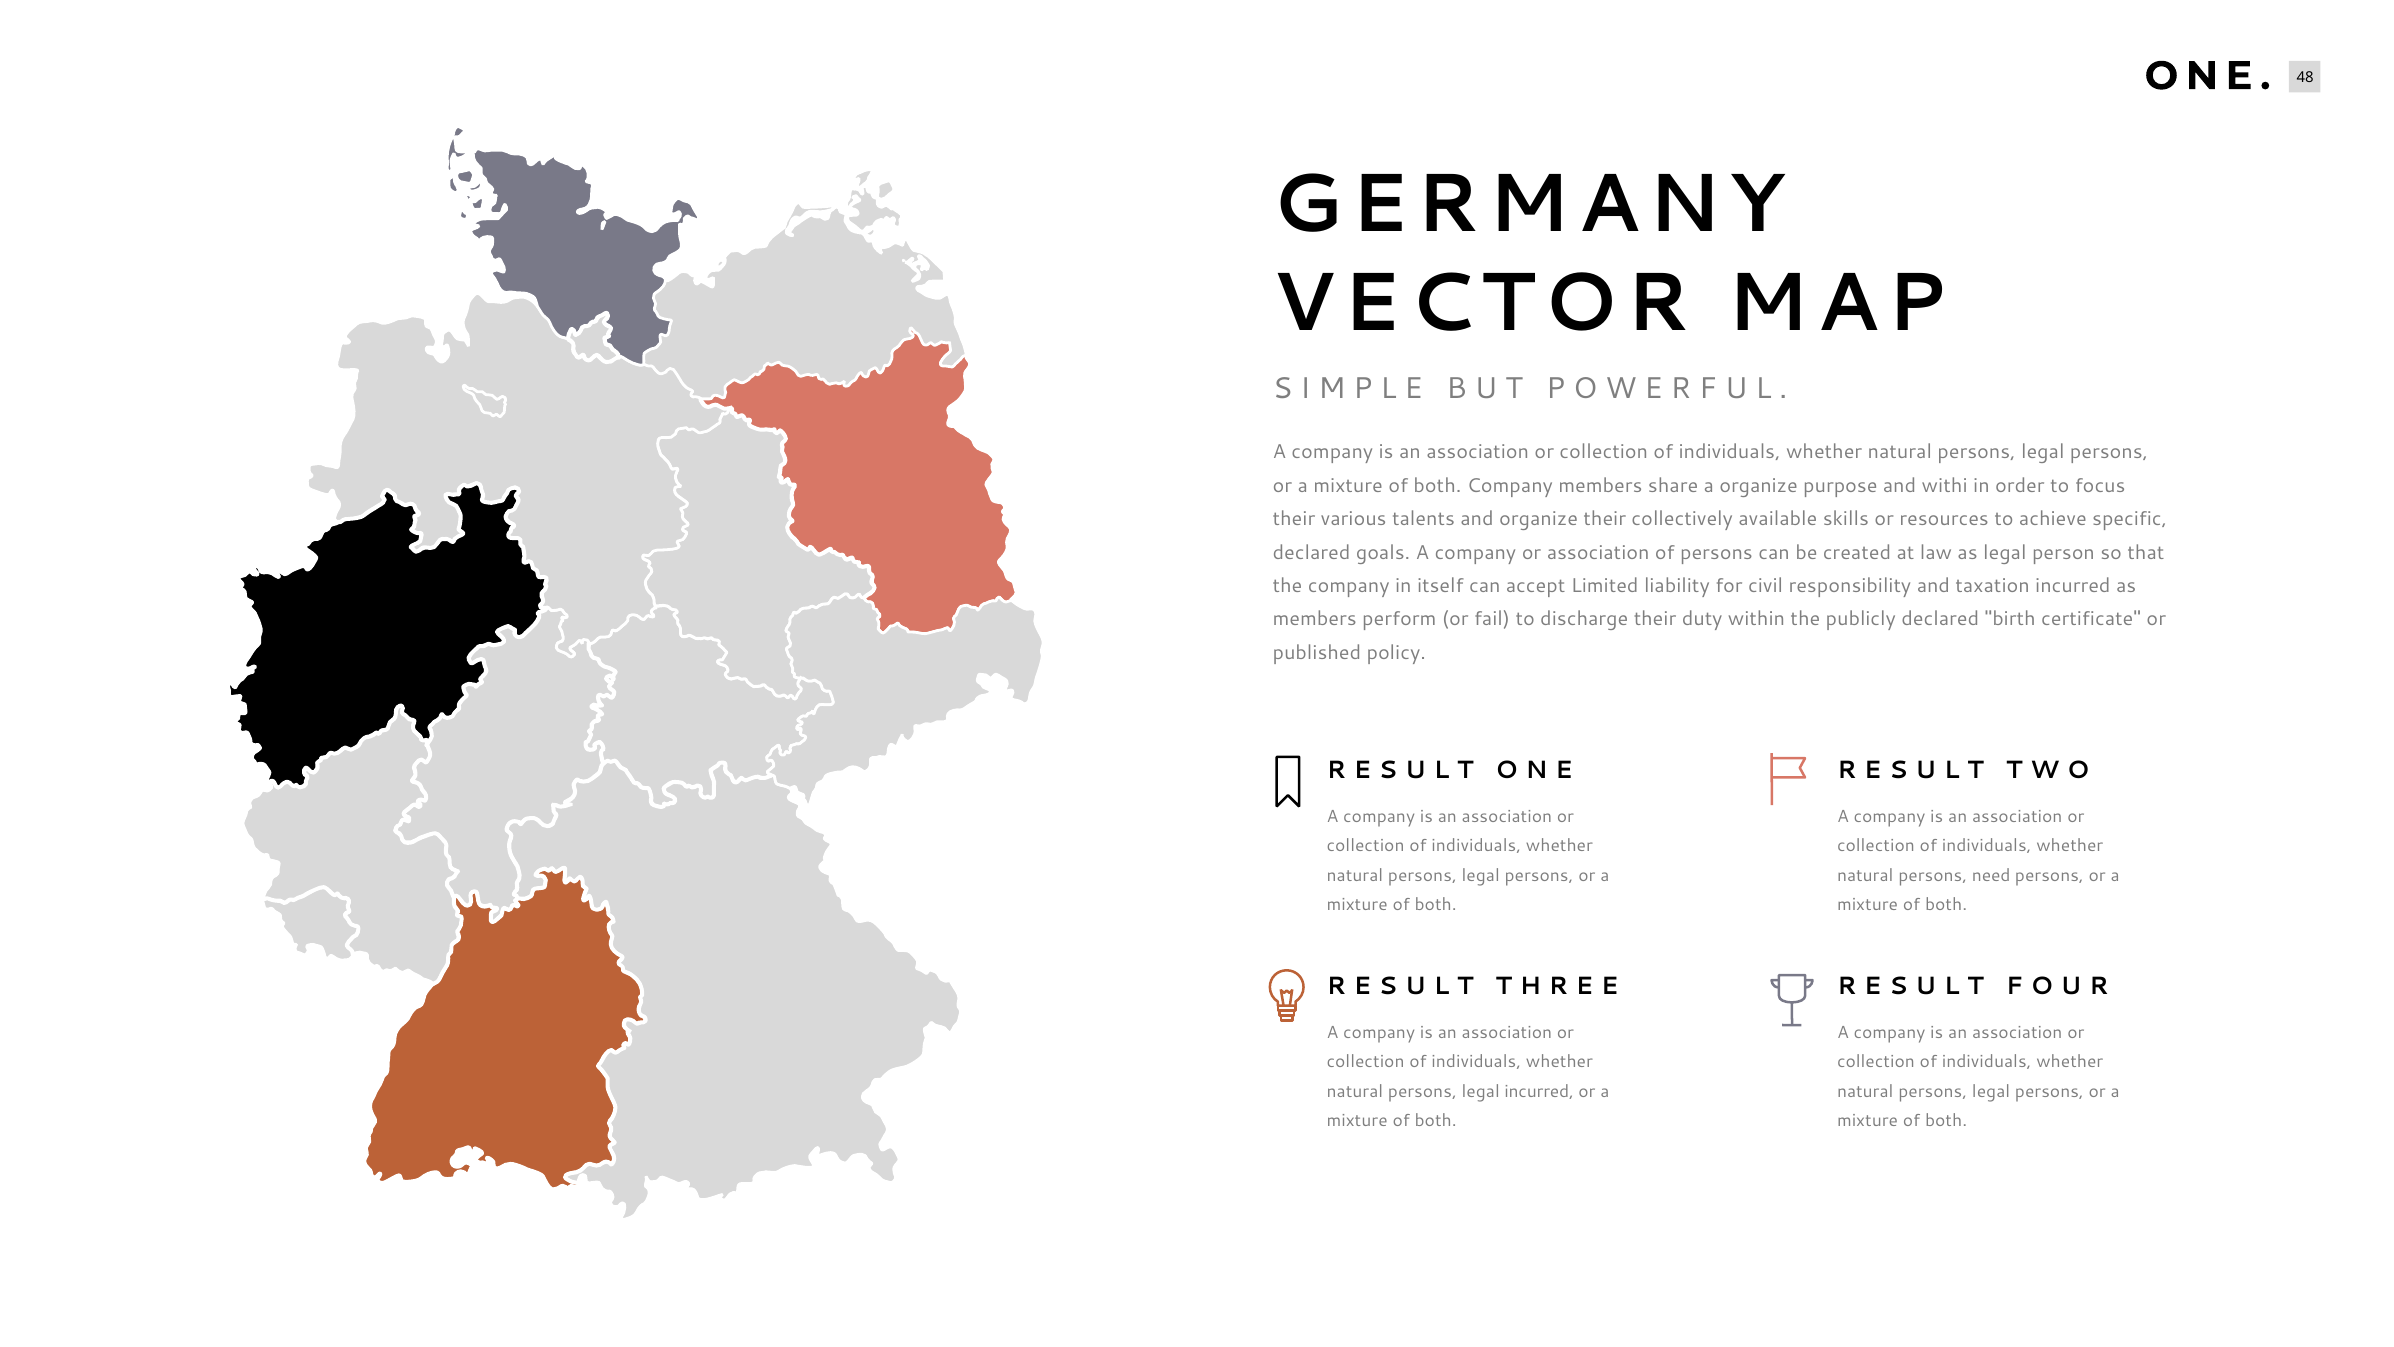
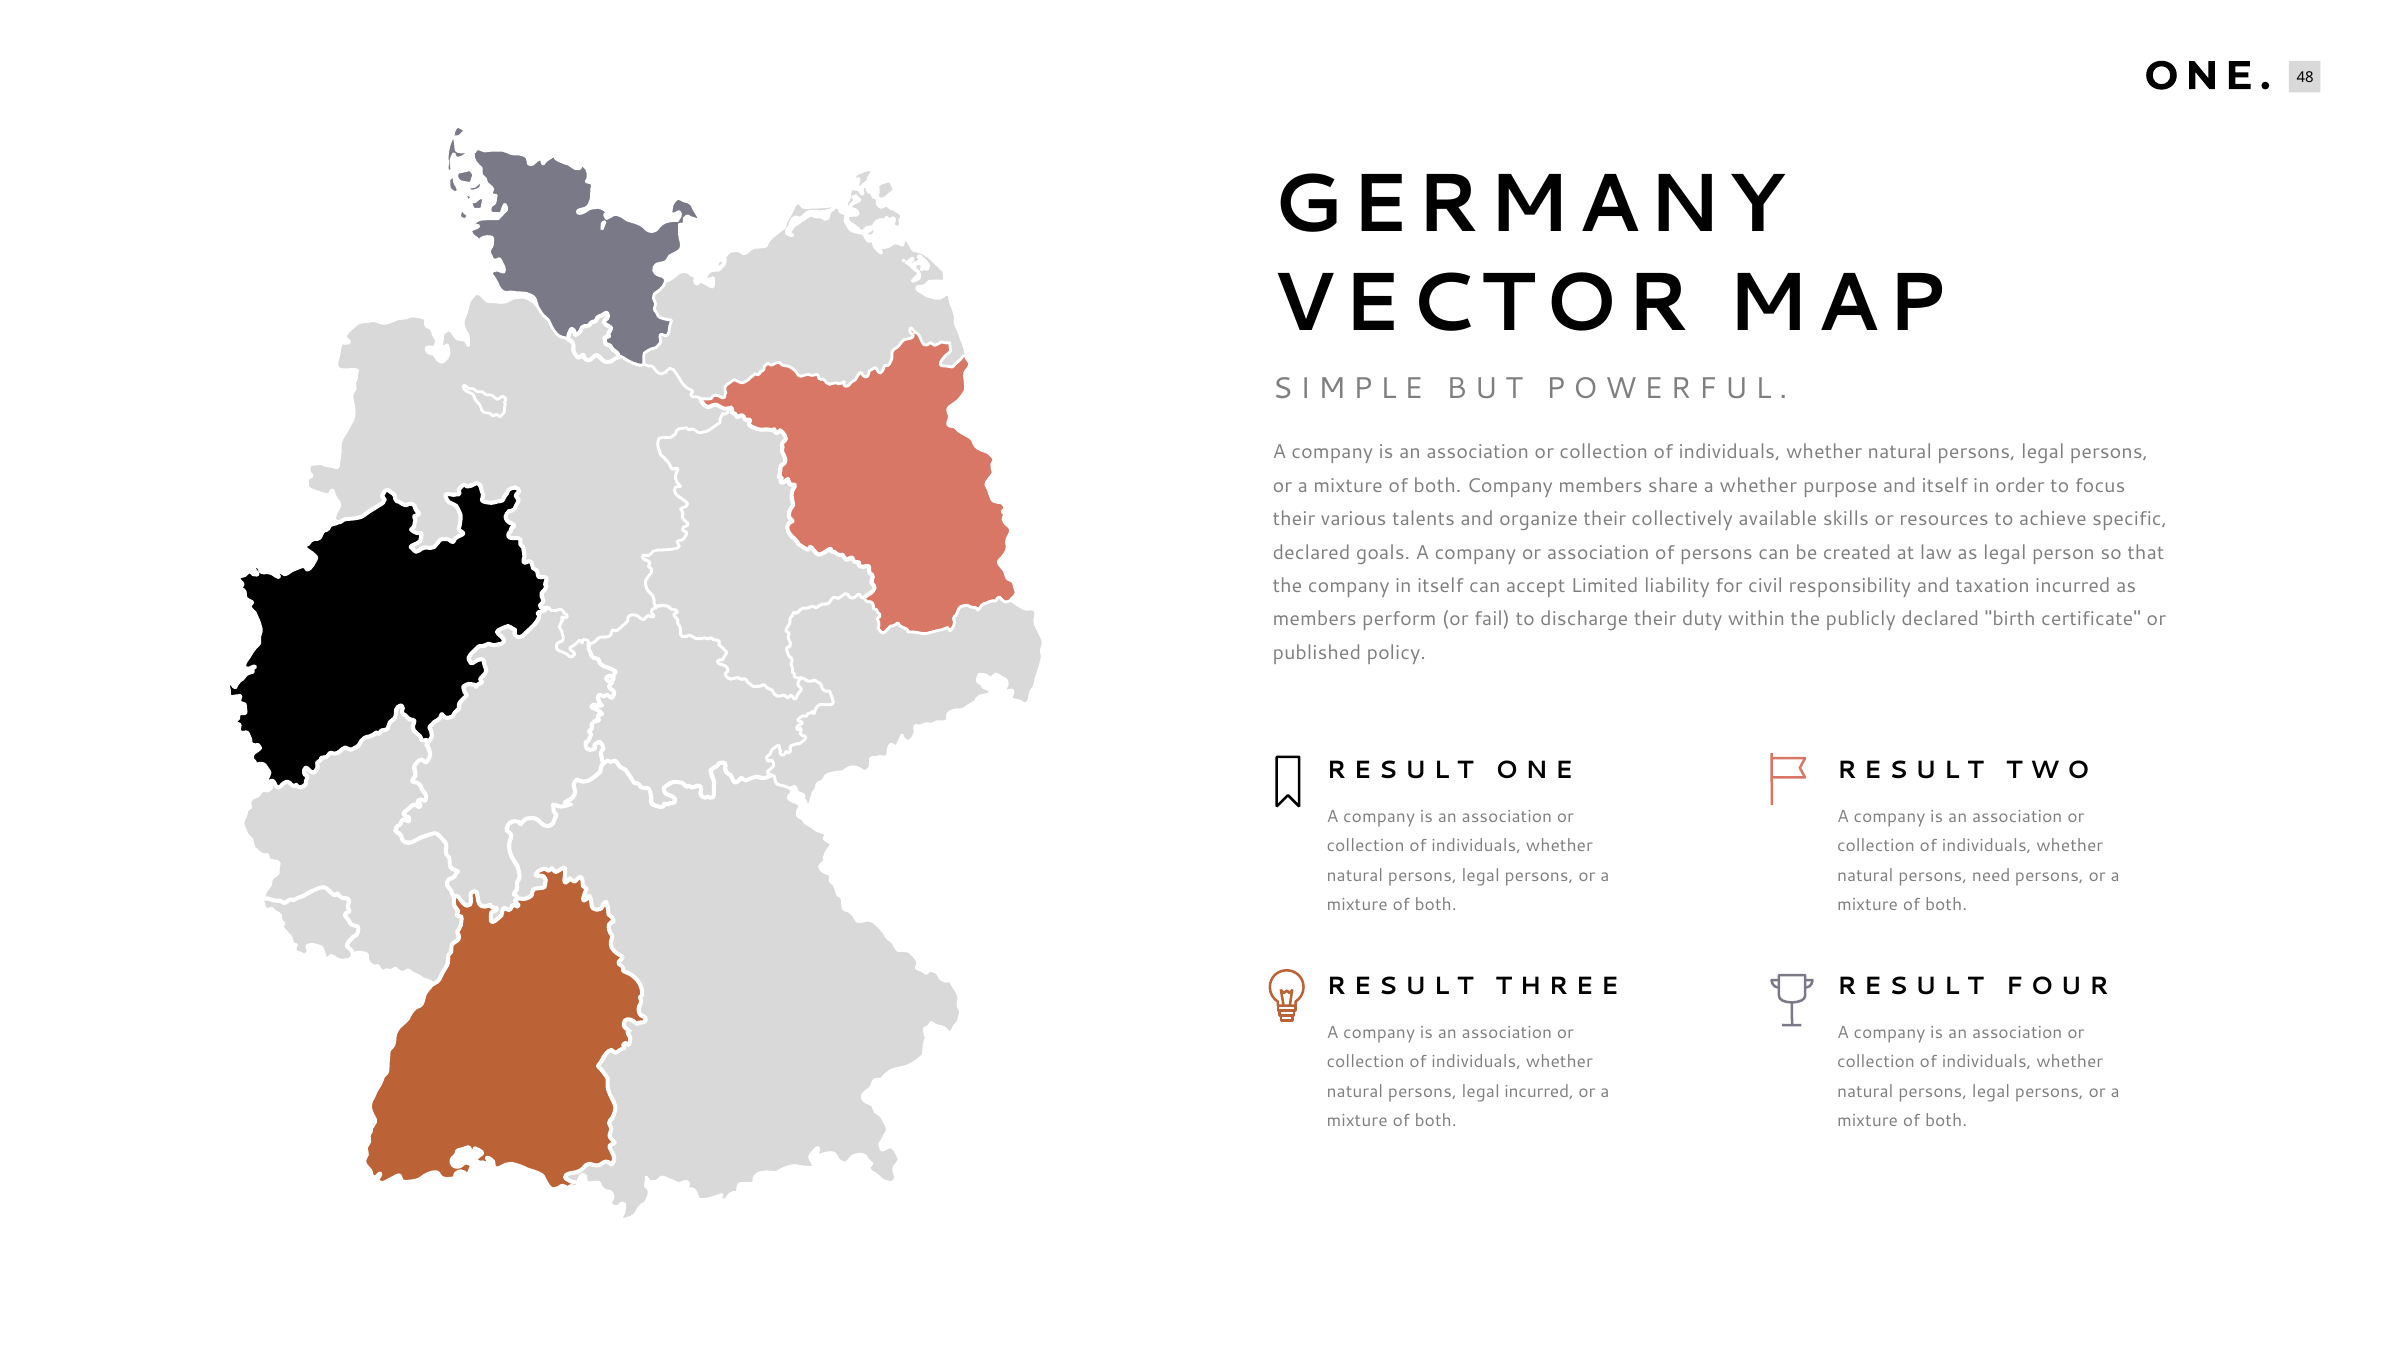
a organize: organize -> whether
and withi: withi -> itself
